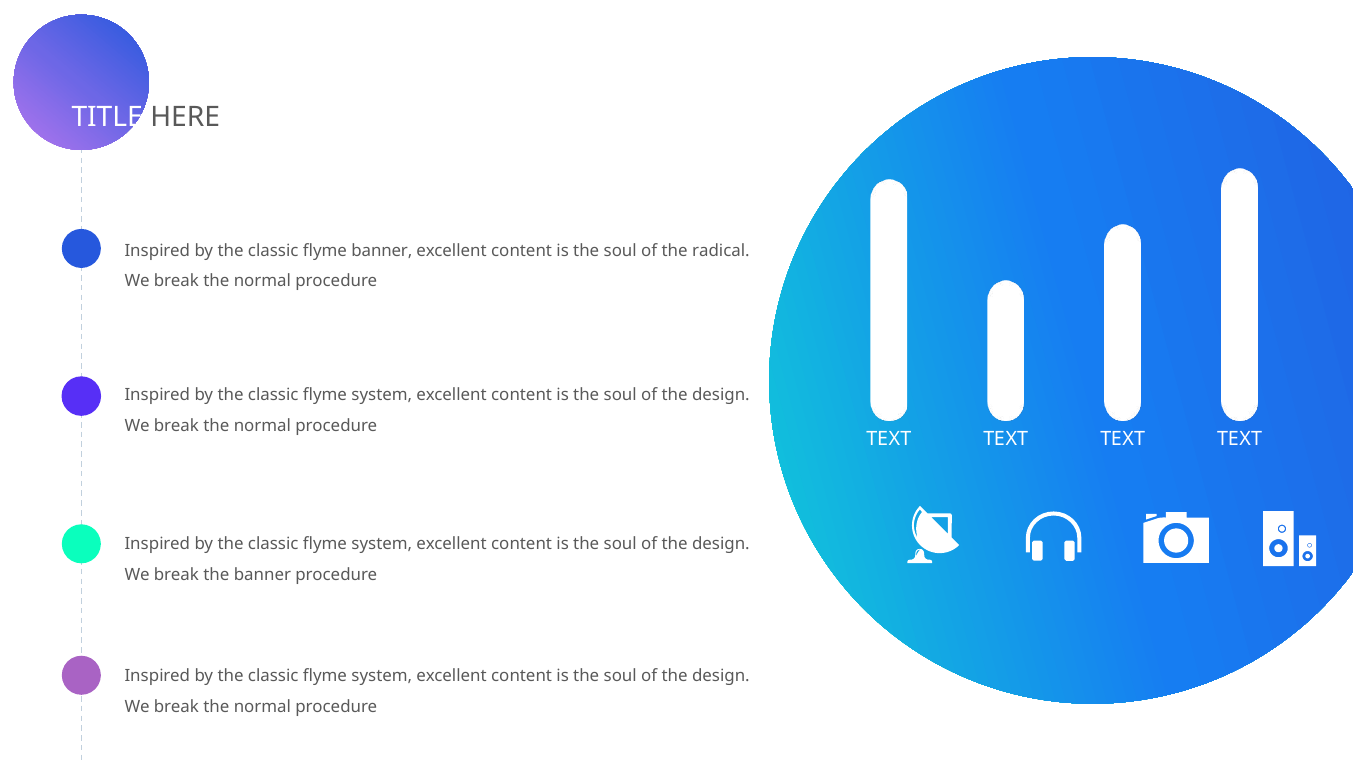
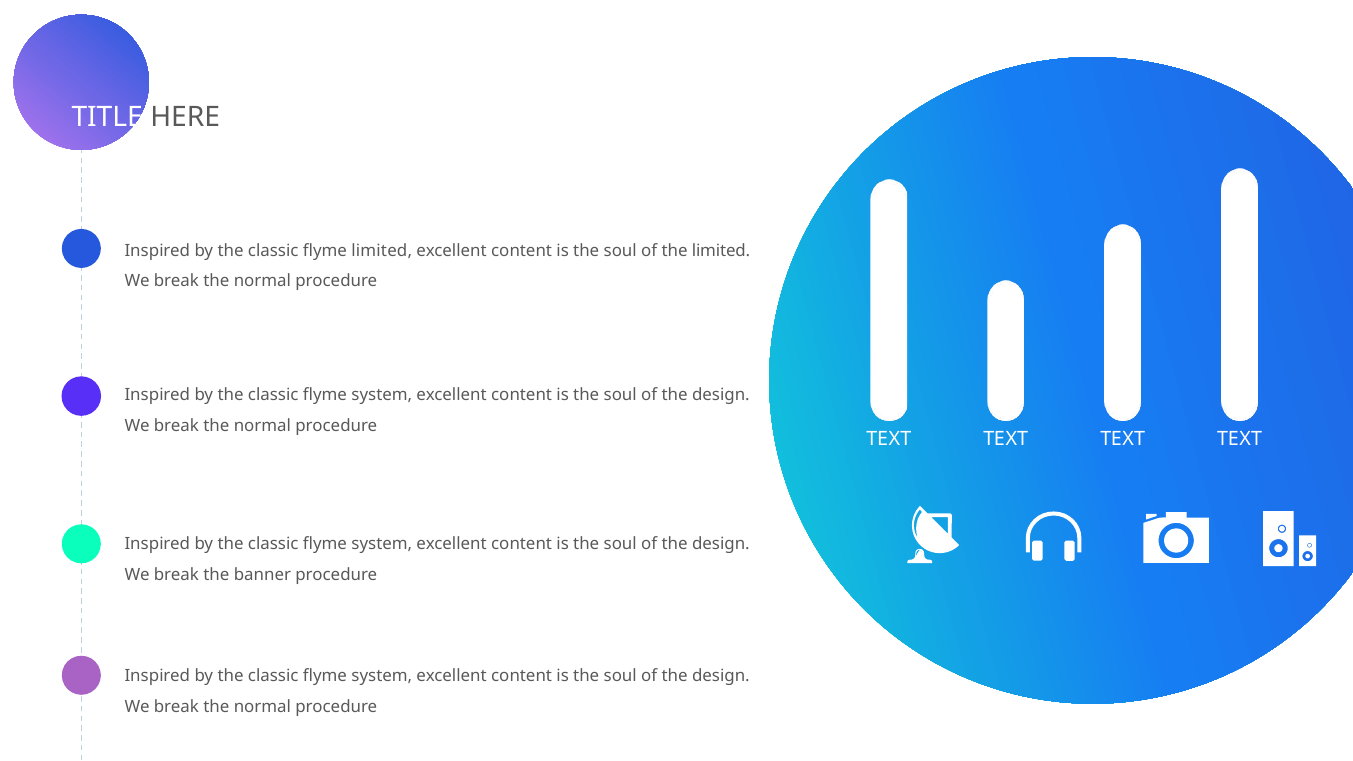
flyme banner: banner -> limited
the radical: radical -> limited
